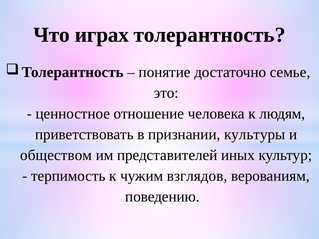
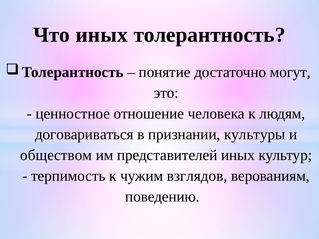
Что играх: играх -> иных
семье: семье -> могут
приветствовать: приветствовать -> договариваться
